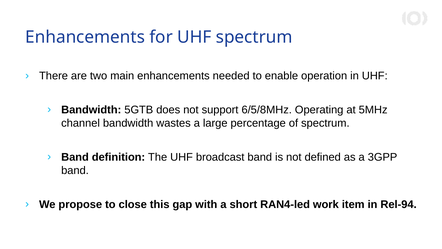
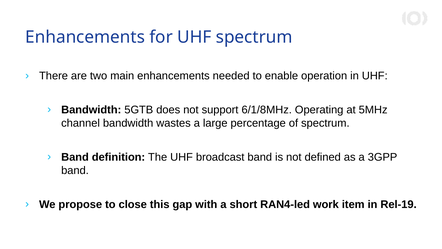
6/5/8MHz: 6/5/8MHz -> 6/1/8MHz
Rel-94: Rel-94 -> Rel-19
